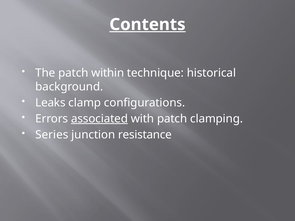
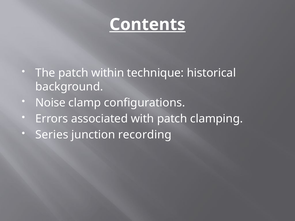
Leaks: Leaks -> Noise
associated underline: present -> none
resistance: resistance -> recording
